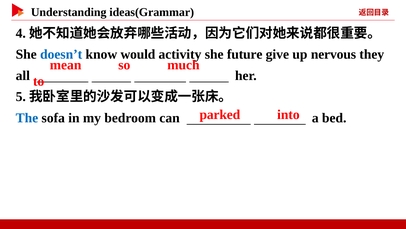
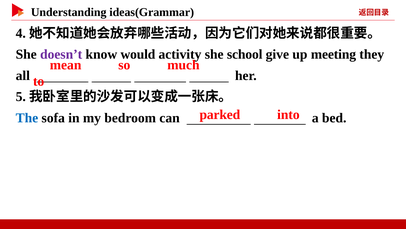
doesn’t colour: blue -> purple
future: future -> school
nervous: nervous -> meeting
